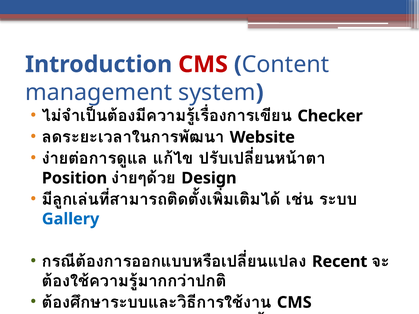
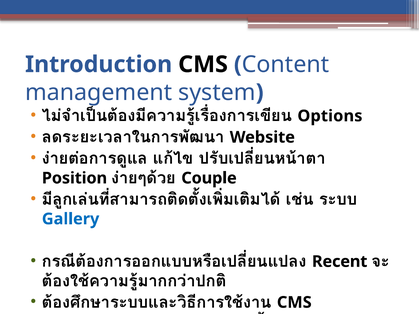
CMS at (203, 64) colour: red -> black
Checker: Checker -> Options
Design: Design -> Couple
